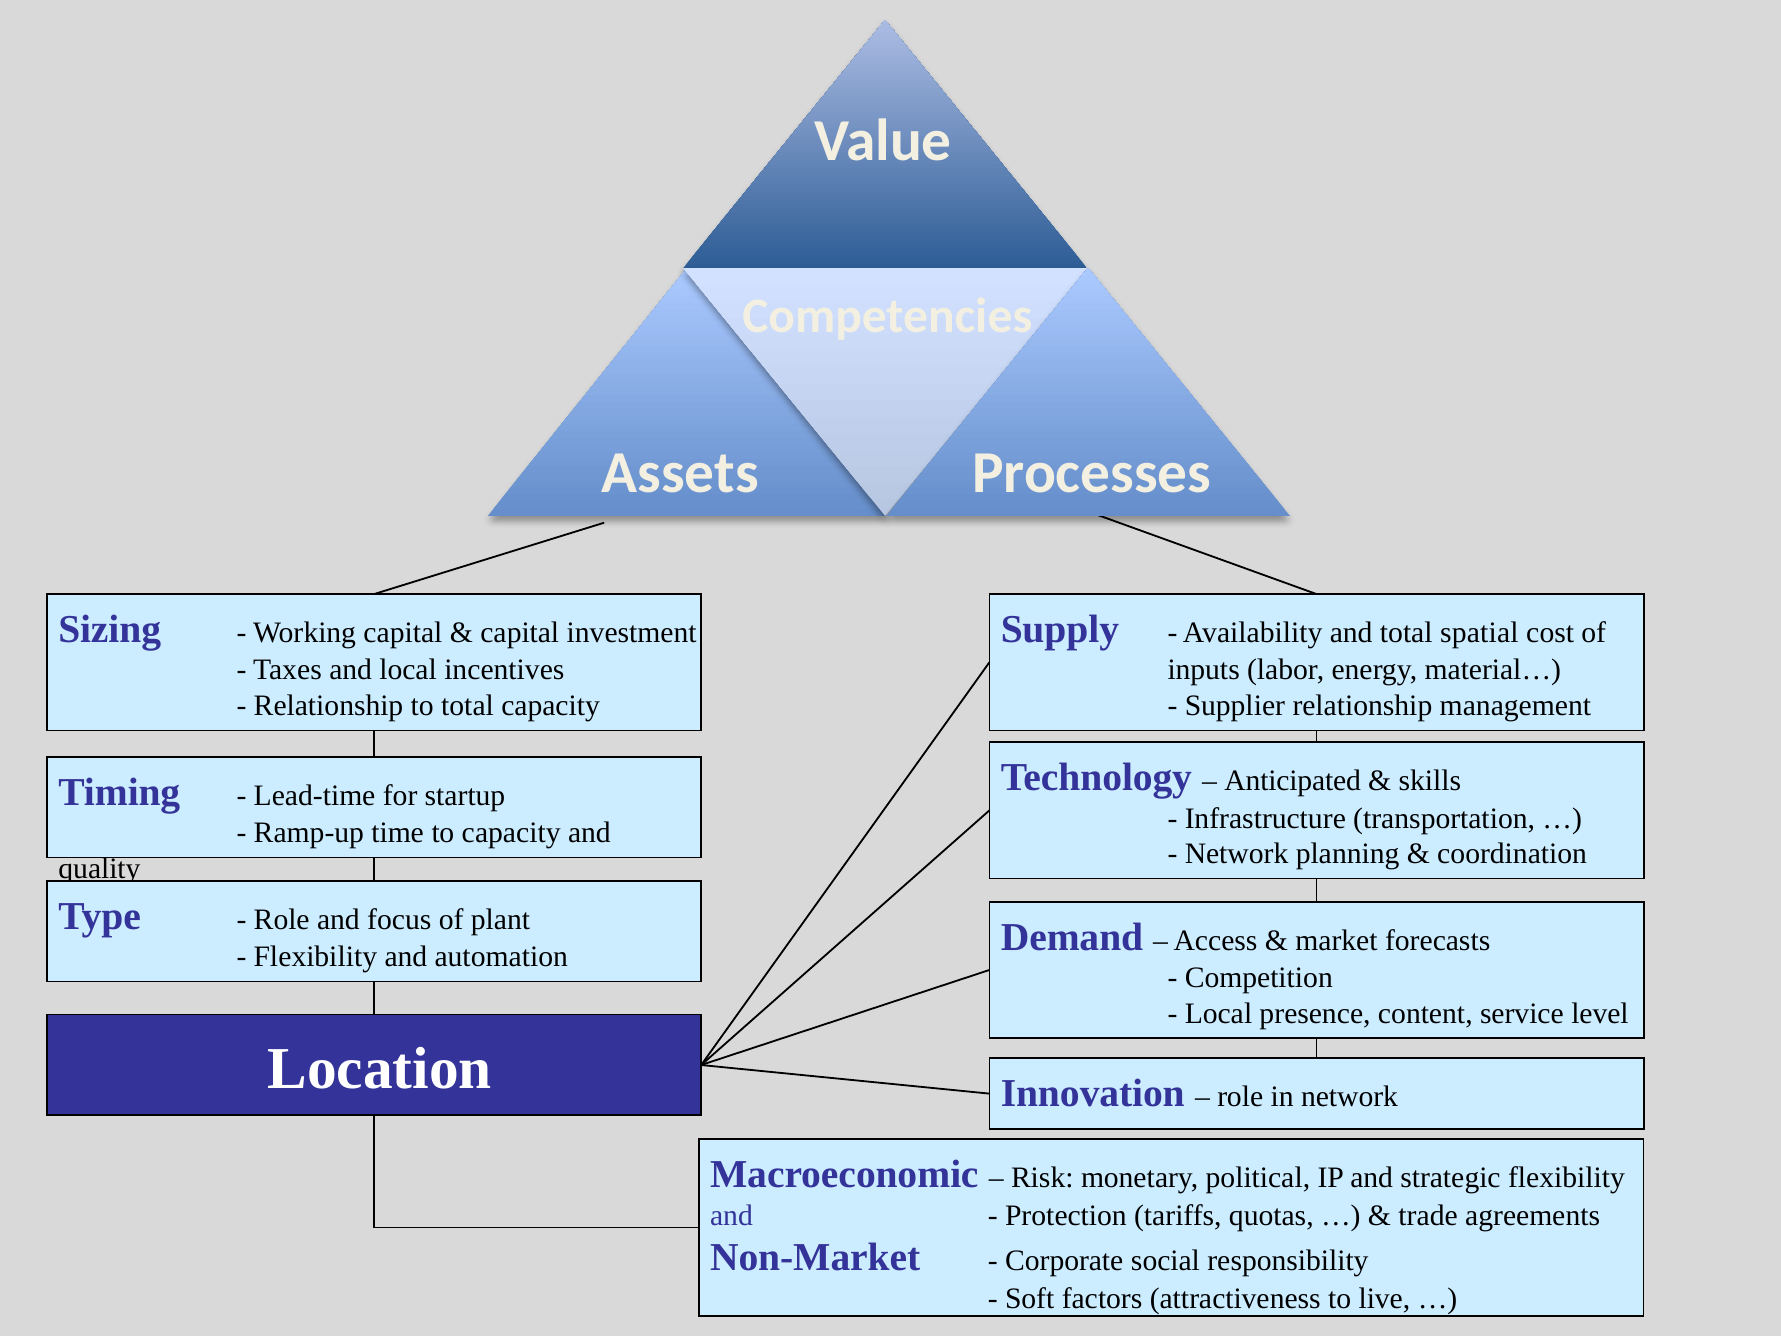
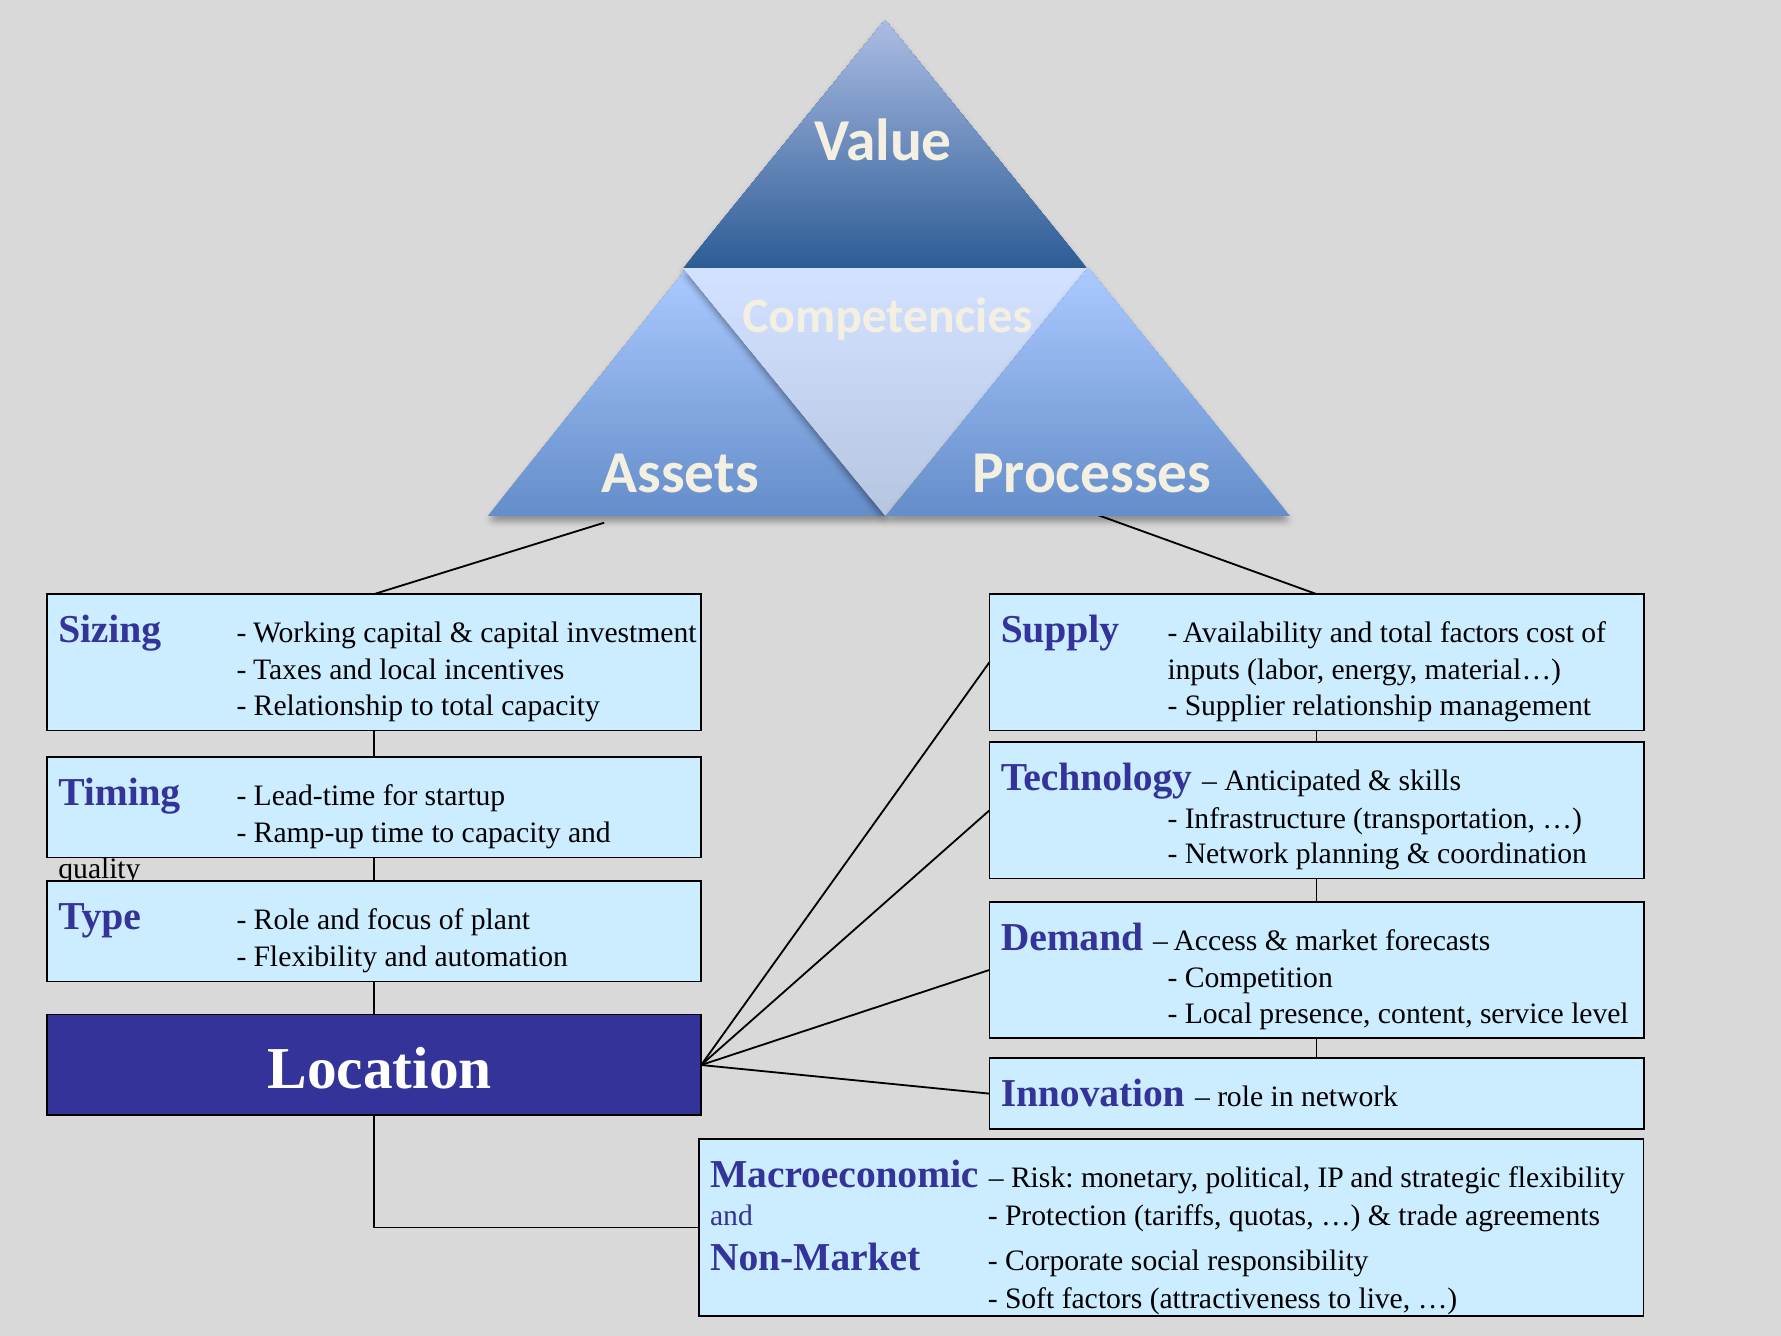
total spatial: spatial -> factors
